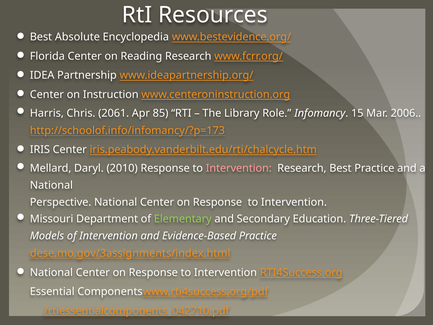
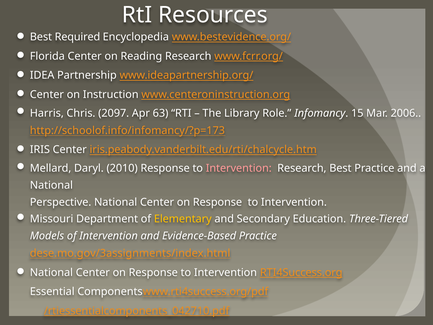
Absolute: Absolute -> Required
2061: 2061 -> 2097
85: 85 -> 63
Elementary colour: light green -> yellow
